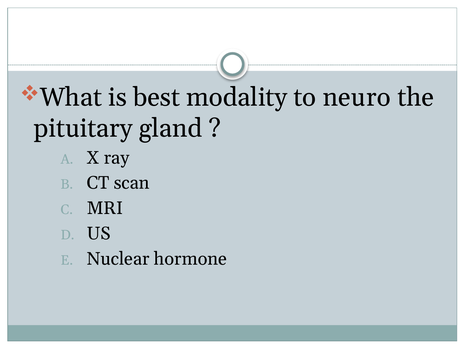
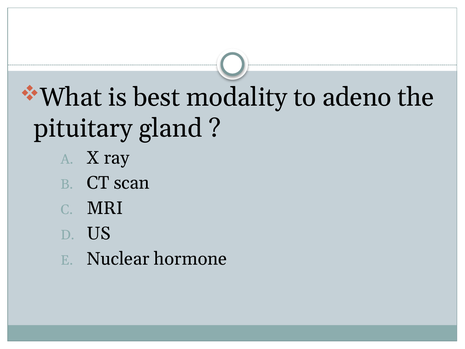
neuro: neuro -> adeno
